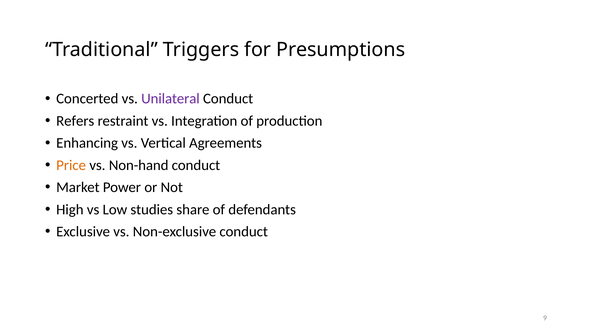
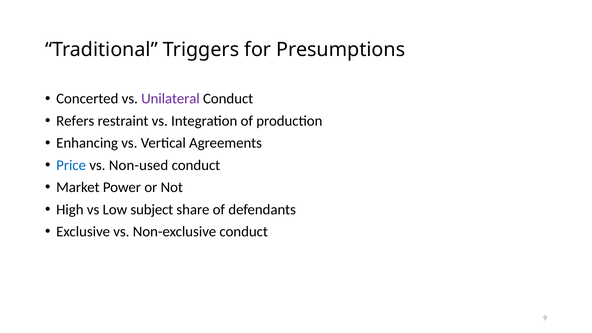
Price colour: orange -> blue
Non-hand: Non-hand -> Non-used
studies: studies -> subject
